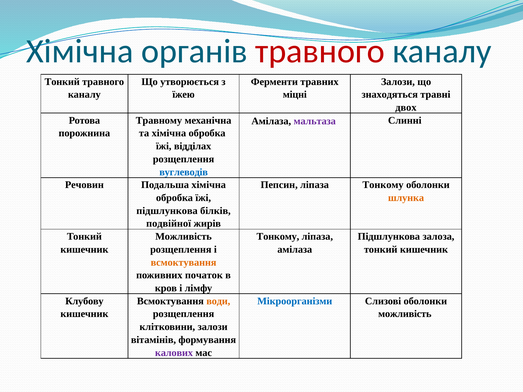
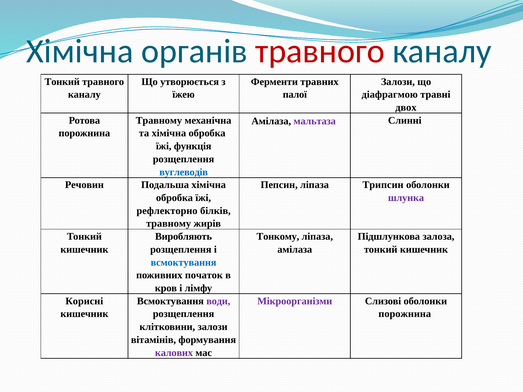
міцні: міцні -> палої
знаходяться: знаходяться -> діафрагмою
відділах: відділах -> функція
ліпаза Тонкому: Тонкому -> Трипсин
шлунка colour: orange -> purple
підшлункова at (167, 211): підшлункова -> рефлекторно
подвійної at (169, 224): подвійної -> травному
Можливість at (184, 237): Можливість -> Виробляють
всмоктування at (184, 263) colour: orange -> blue
Клубову: Клубову -> Корисні
води colour: orange -> purple
Мікроорганізми colour: blue -> purple
можливість at (405, 314): можливість -> порожнина
